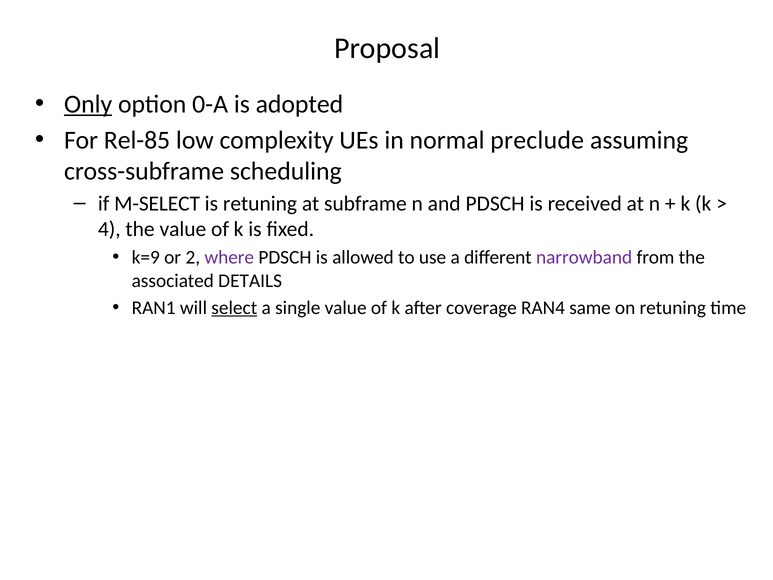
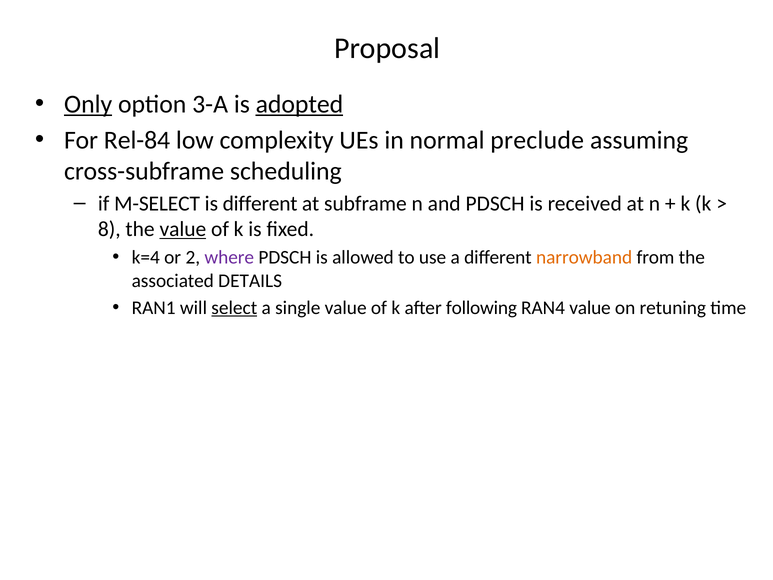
0-A: 0-A -> 3-A
adopted underline: none -> present
Rel-85: Rel-85 -> Rel-84
is retuning: retuning -> different
4: 4 -> 8
value at (183, 229) underline: none -> present
k=9: k=9 -> k=4
narrowband colour: purple -> orange
coverage: coverage -> following
RAN4 same: same -> value
